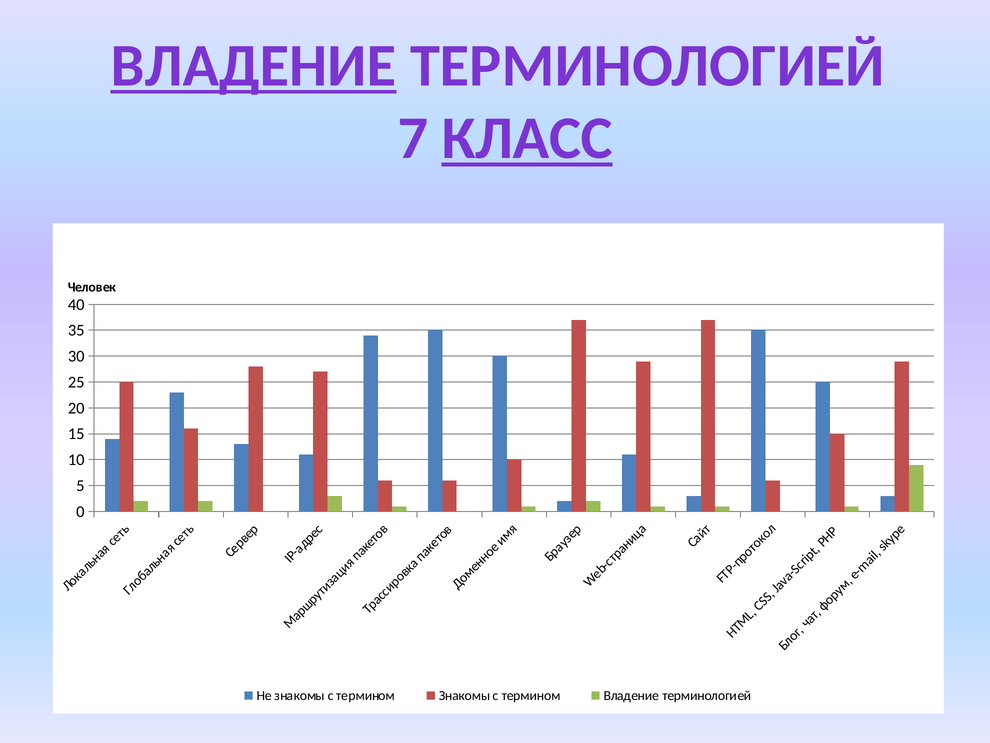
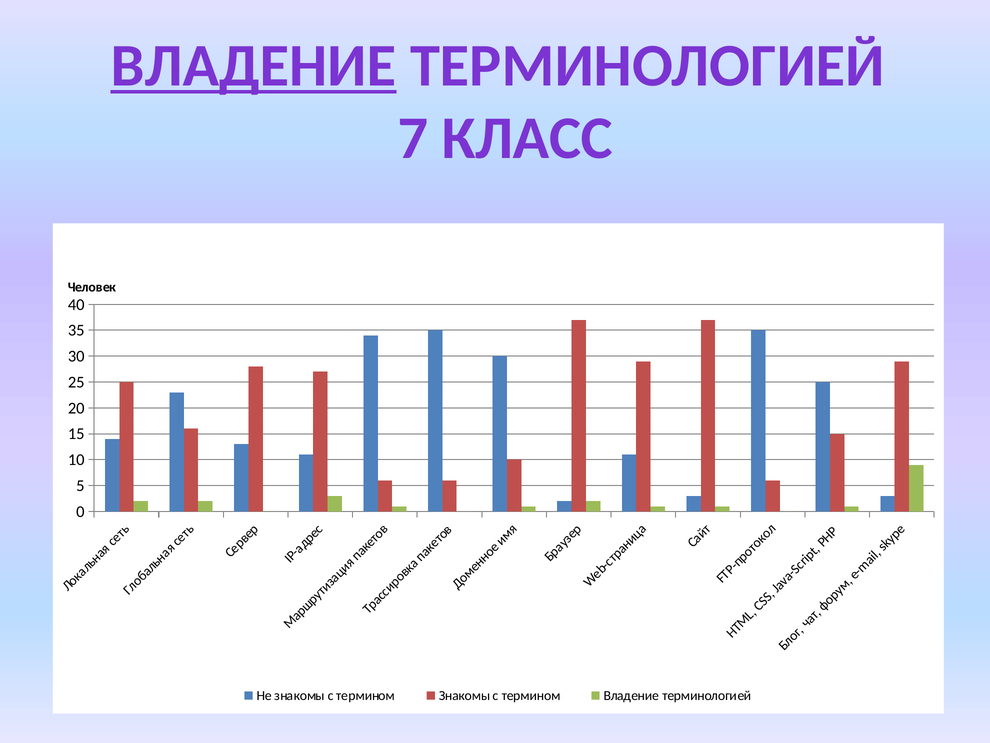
КЛАСС underline: present -> none
